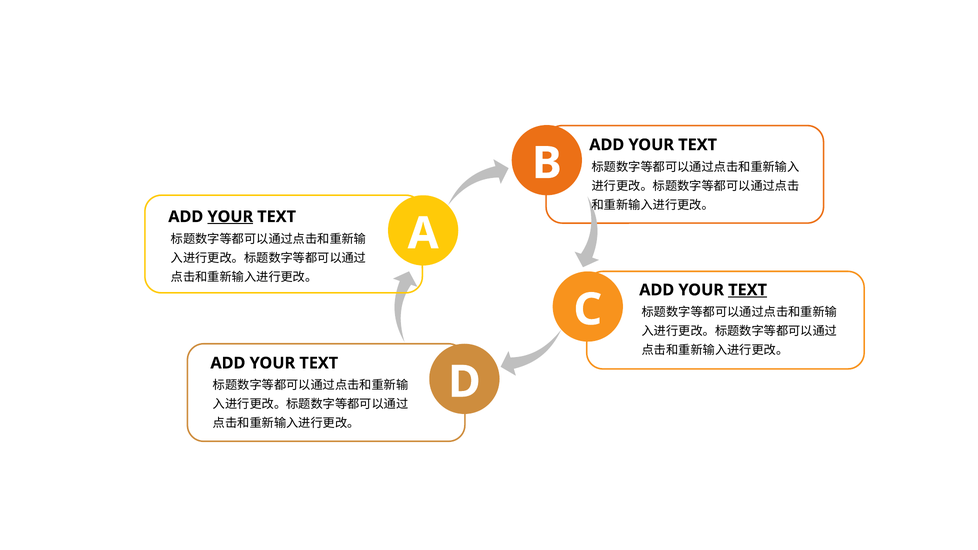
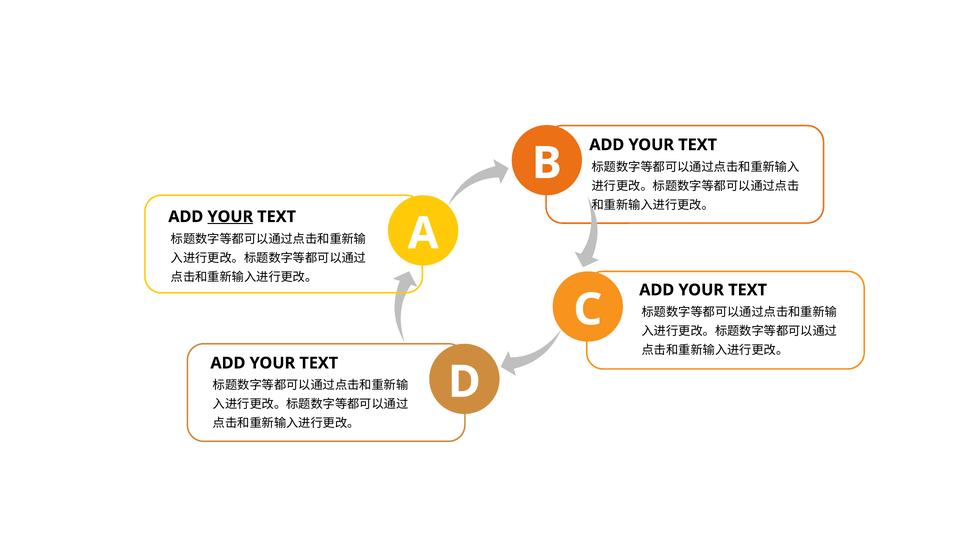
TEXT at (748, 290) underline: present -> none
